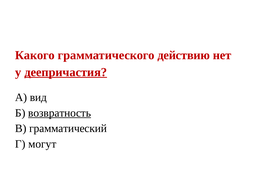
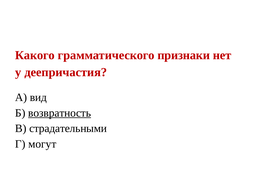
действию: действию -> признаки
деепричастия underline: present -> none
грамматический: грамматический -> страдательными
